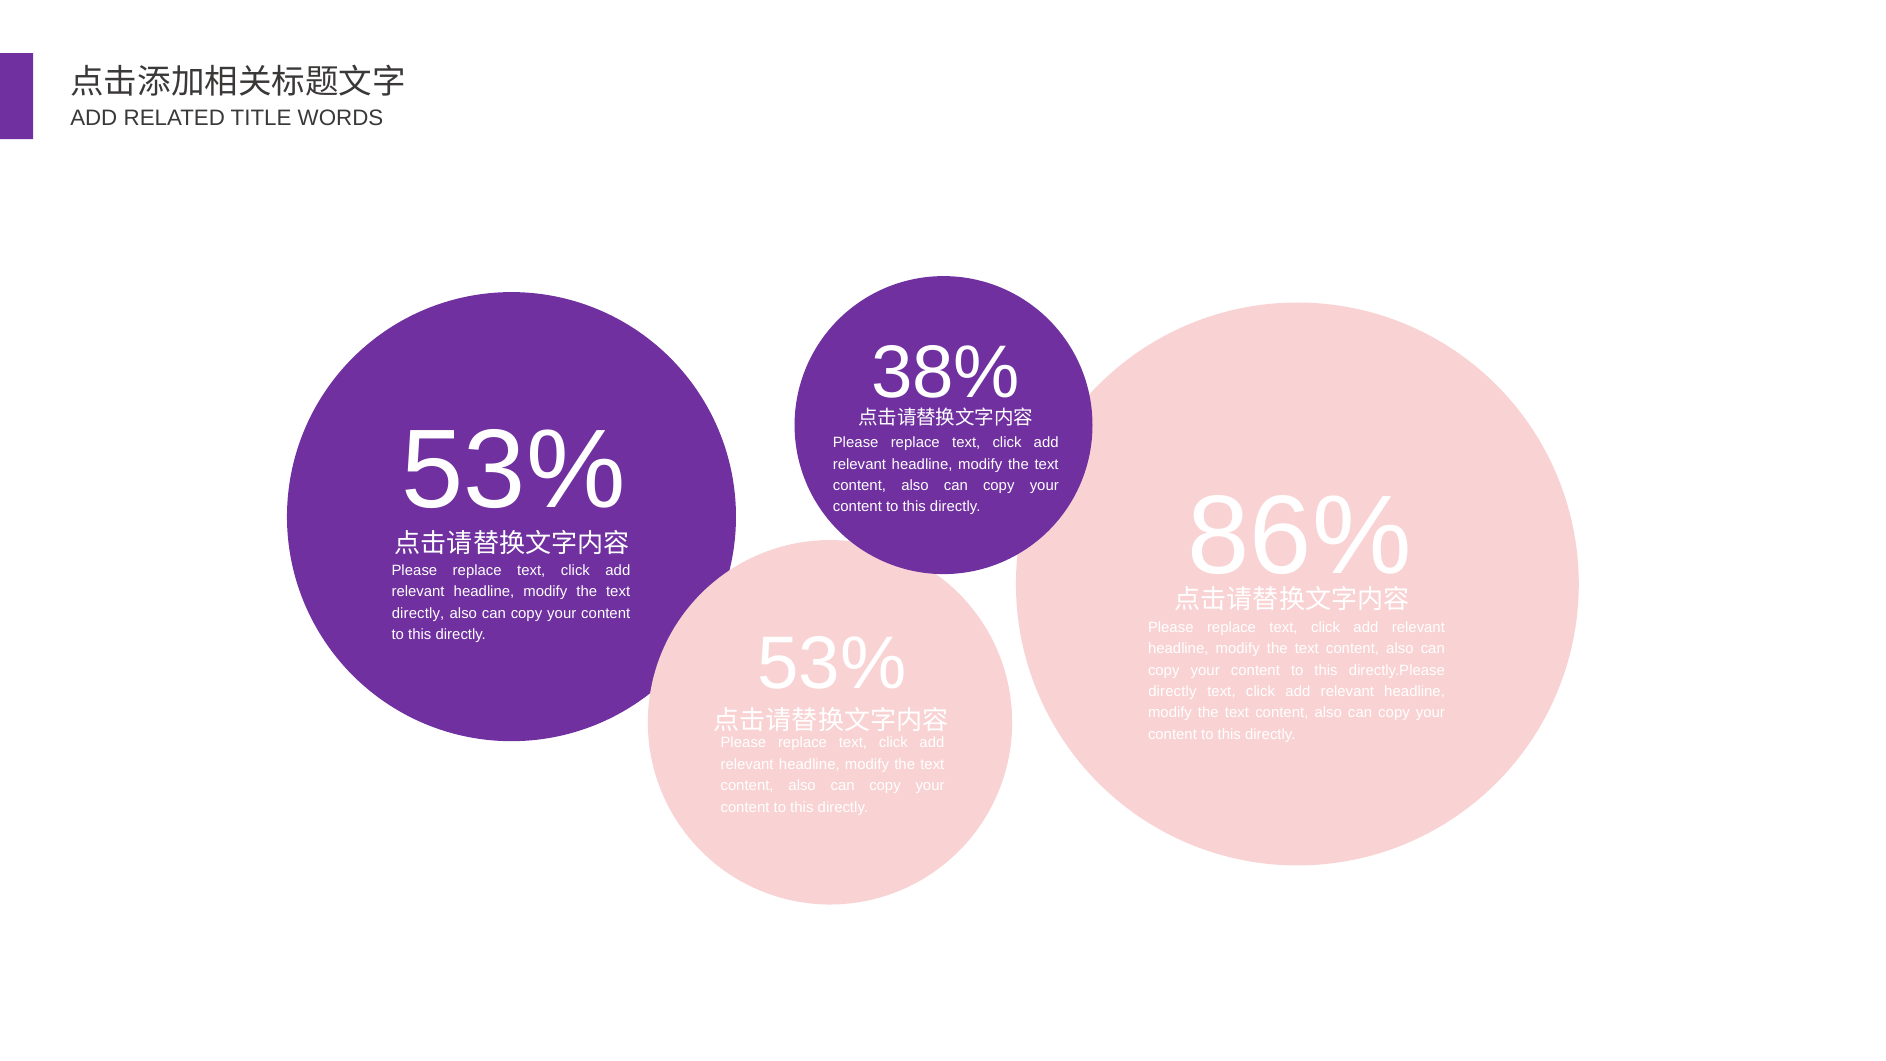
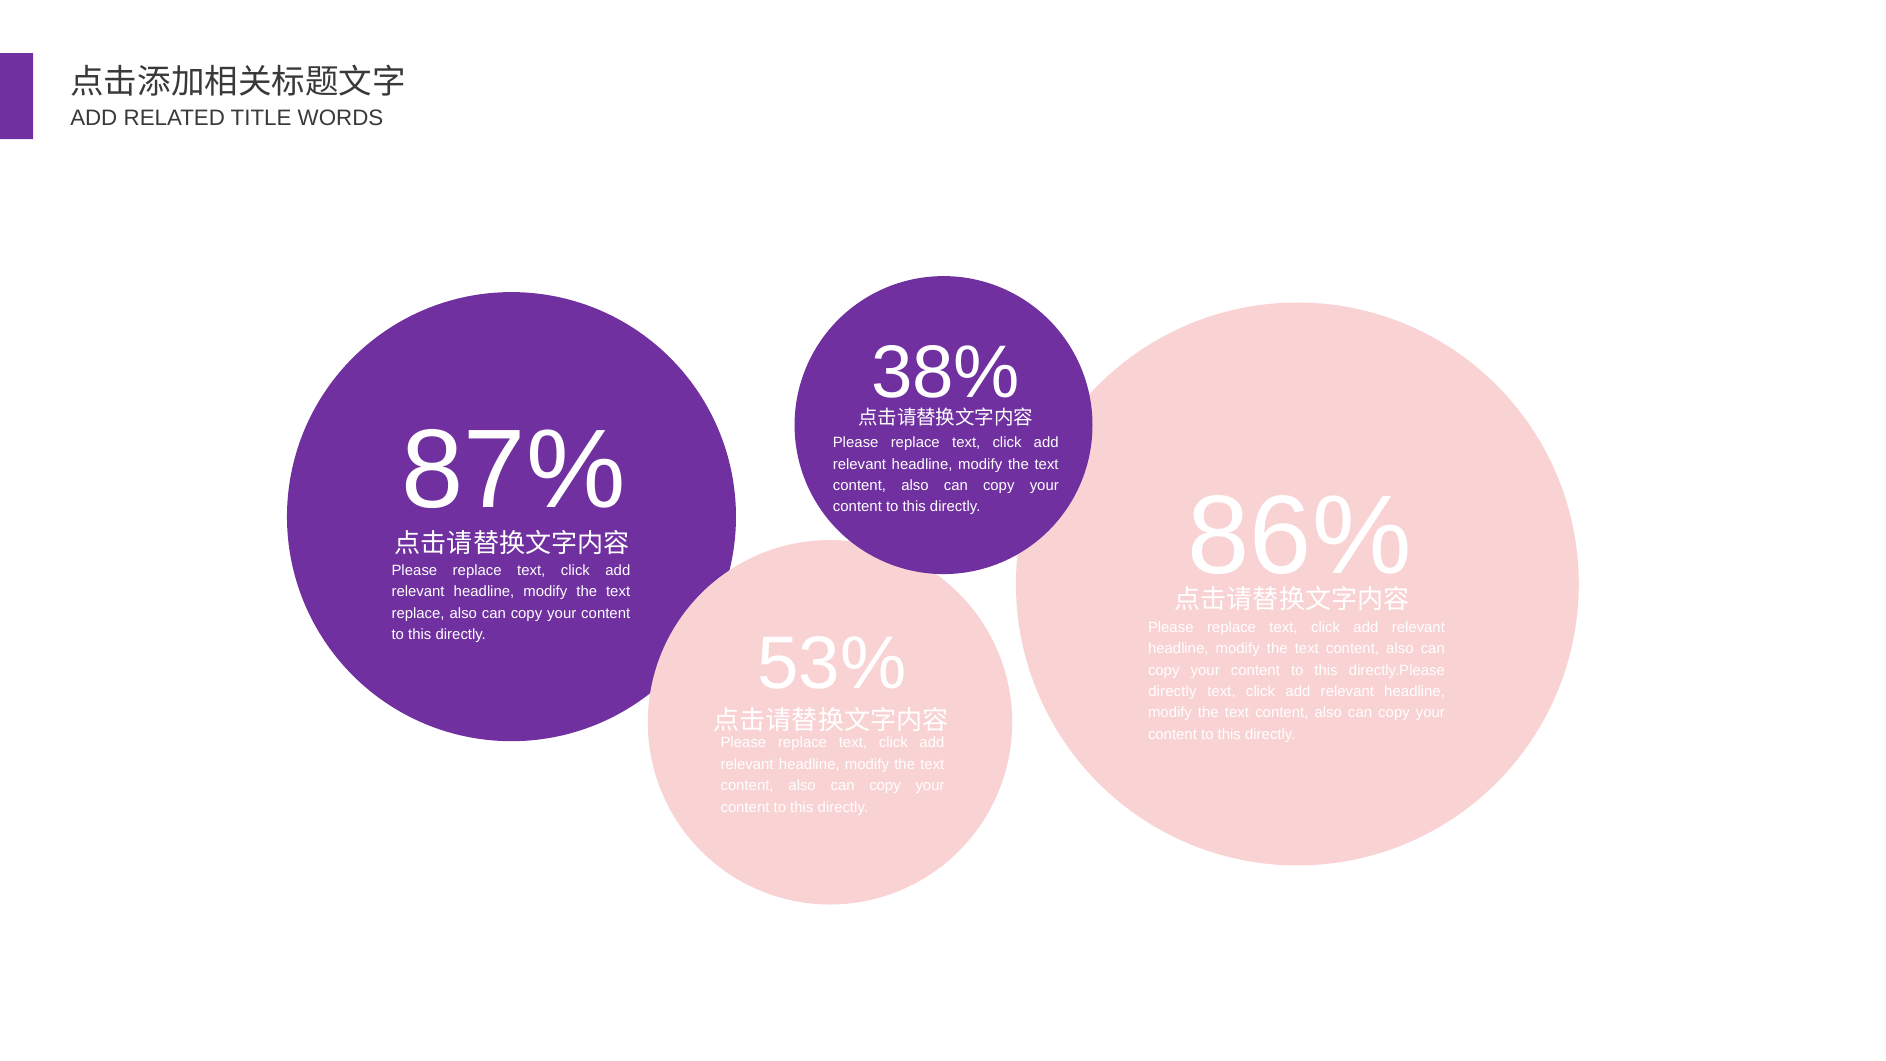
53% at (514, 471): 53% -> 87%
directly at (418, 613): directly -> replace
